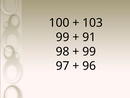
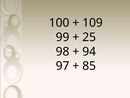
103: 103 -> 109
91: 91 -> 25
99 at (89, 51): 99 -> 94
96: 96 -> 85
